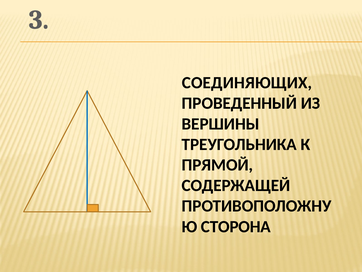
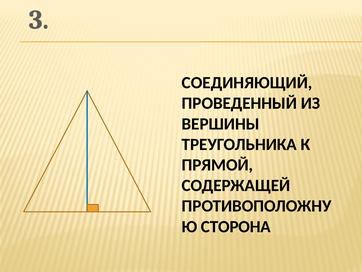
СОЕДИНЯЮЩИХ: СОЕДИНЯЮЩИХ -> СОЕДИНЯЮЩИЙ
